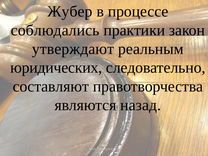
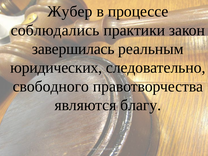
утверждают: утверждают -> завершилась
составляют: составляют -> свободного
назад: назад -> благу
